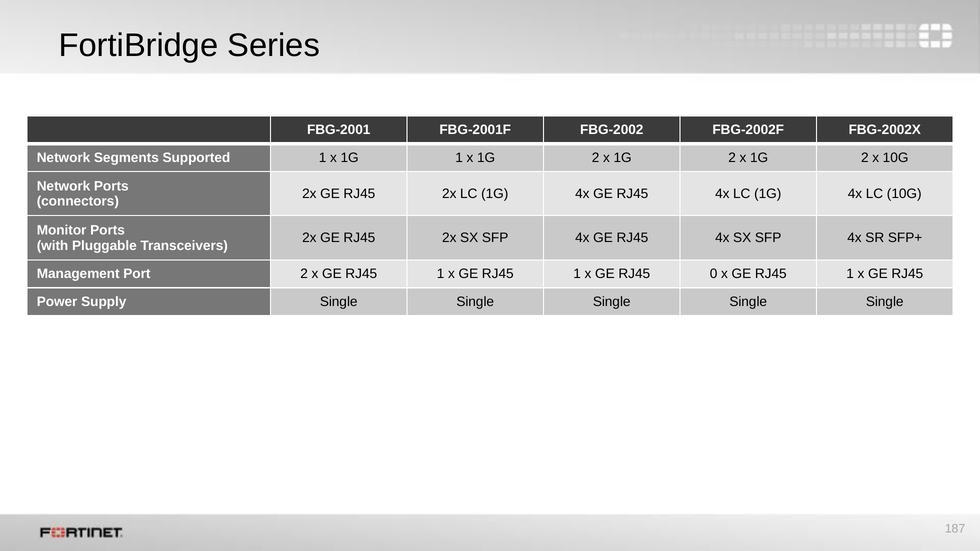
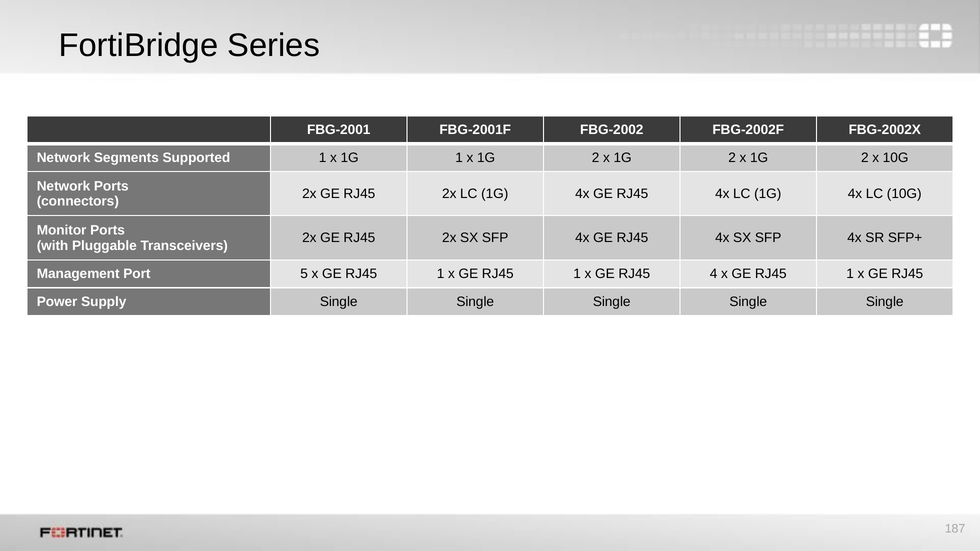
Port 2: 2 -> 5
0: 0 -> 4
